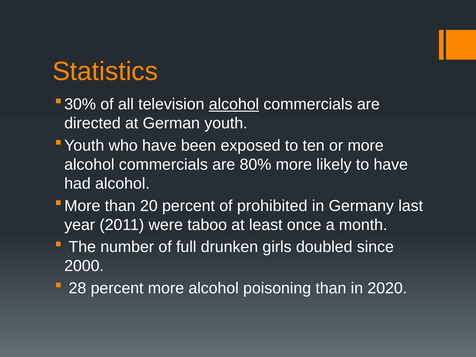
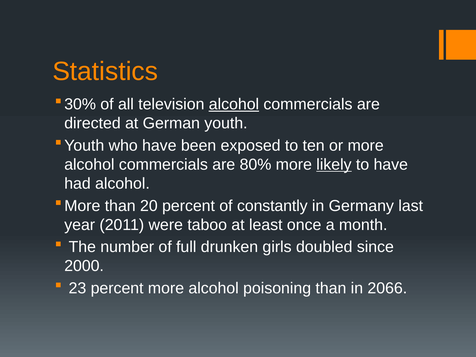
likely underline: none -> present
prohibited: prohibited -> constantly
28: 28 -> 23
2020: 2020 -> 2066
